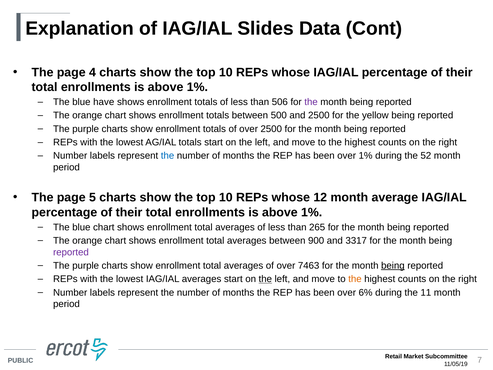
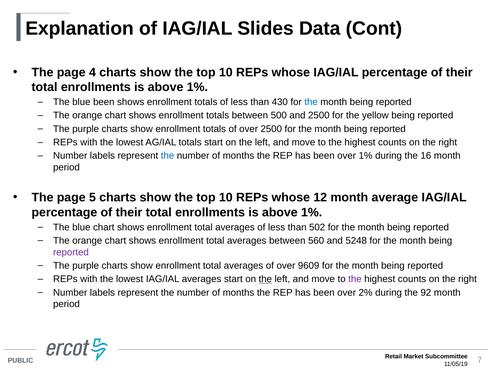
blue have: have -> been
506: 506 -> 430
the at (311, 102) colour: purple -> blue
52: 52 -> 16
265: 265 -> 502
900: 900 -> 560
3317: 3317 -> 5248
7463: 7463 -> 9609
being at (393, 265) underline: present -> none
the at (355, 279) colour: orange -> purple
6%: 6% -> 2%
11: 11 -> 92
